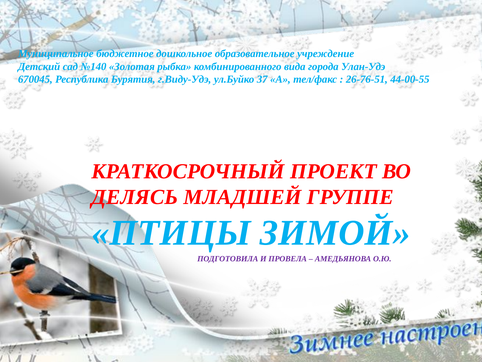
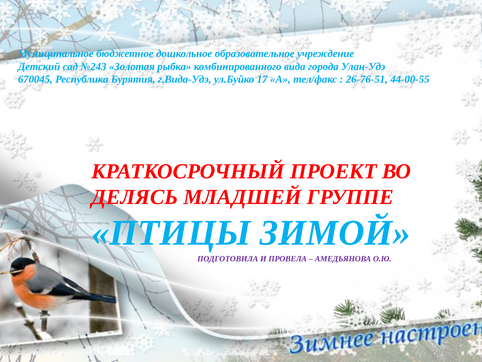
№140: №140 -> №243
г.Виду-Удэ: г.Виду-Удэ -> г.Вида-Удэ
37: 37 -> 17
